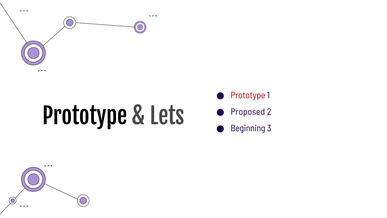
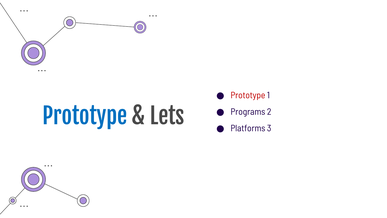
Proposed: Proposed -> Programs
Prototype at (85, 117) colour: black -> blue
Beginning: Beginning -> Platforms
